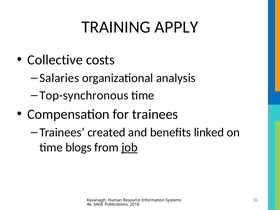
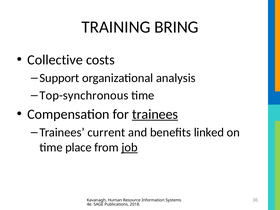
APPLY: APPLY -> BRING
Salaries: Salaries -> Support
trainees at (155, 114) underline: none -> present
created: created -> current
blogs: blogs -> place
